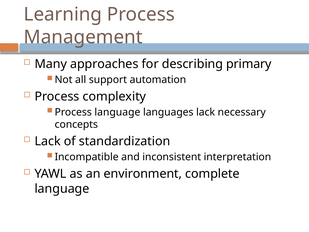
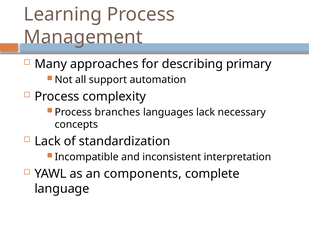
Process language: language -> branches
environment: environment -> components
